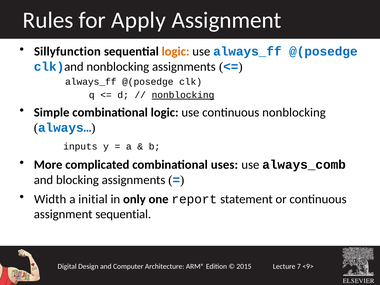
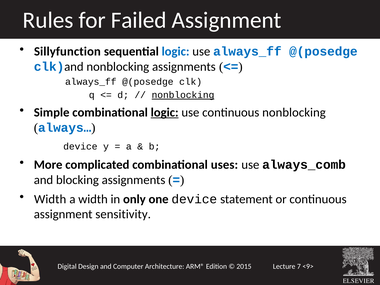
Apply: Apply -> Failed
logic at (176, 52) colour: orange -> blue
logic at (165, 113) underline: none -> present
inputs at (80, 147): inputs -> device
a initial: initial -> width
one report: report -> device
assignment sequential: sequential -> sensitivity
